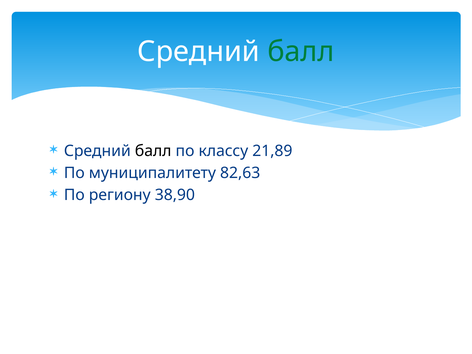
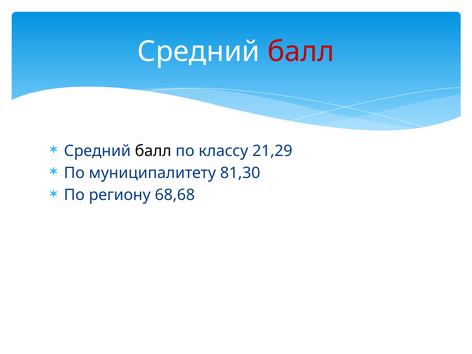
балл at (301, 52) colour: green -> red
21,89: 21,89 -> 21,29
82,63: 82,63 -> 81,30
38,90: 38,90 -> 68,68
